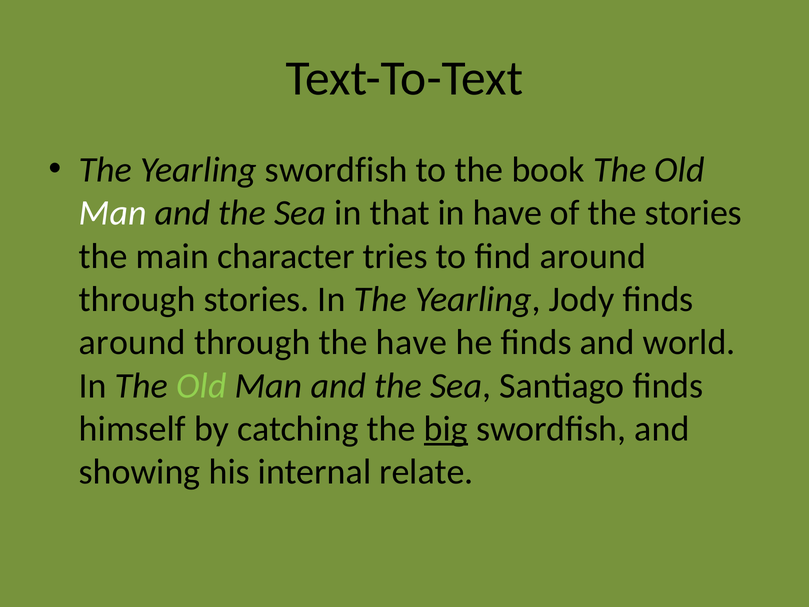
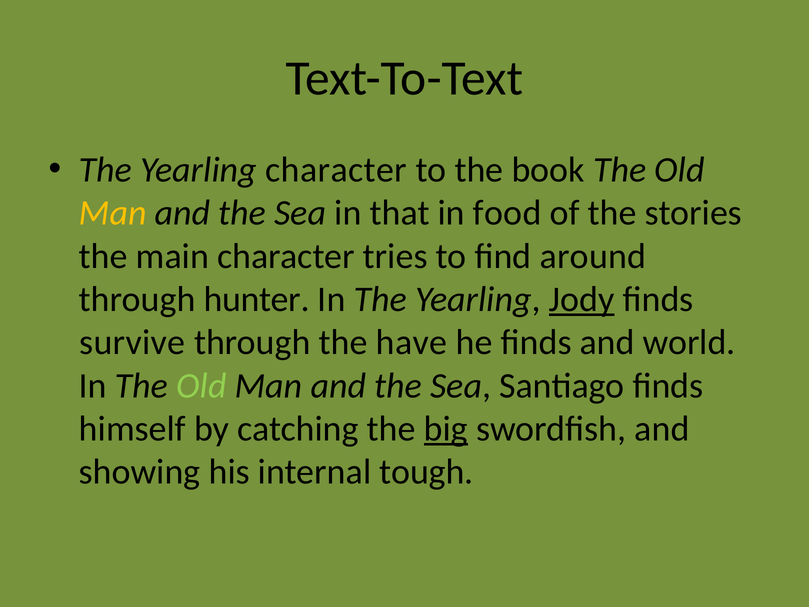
Yearling swordfish: swordfish -> character
Man at (113, 213) colour: white -> yellow
in have: have -> food
through stories: stories -> hunter
Jody underline: none -> present
around at (132, 342): around -> survive
relate: relate -> tough
